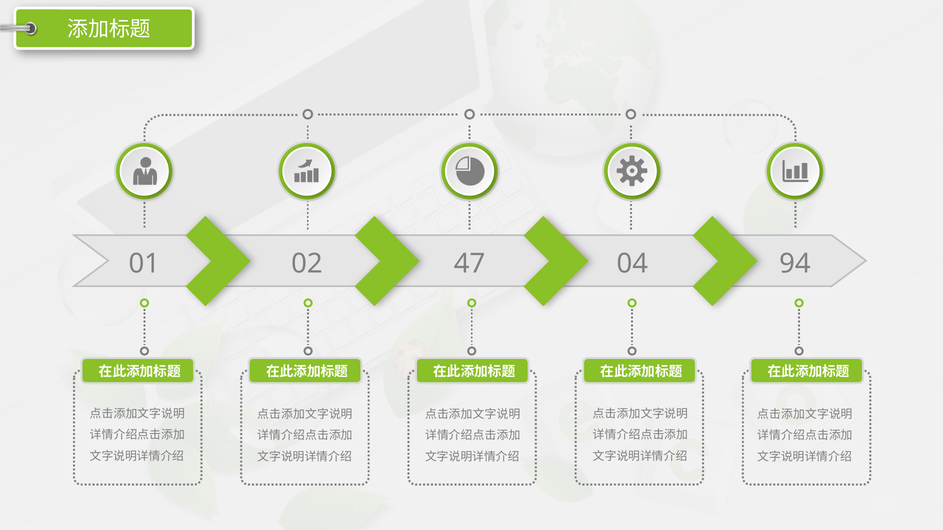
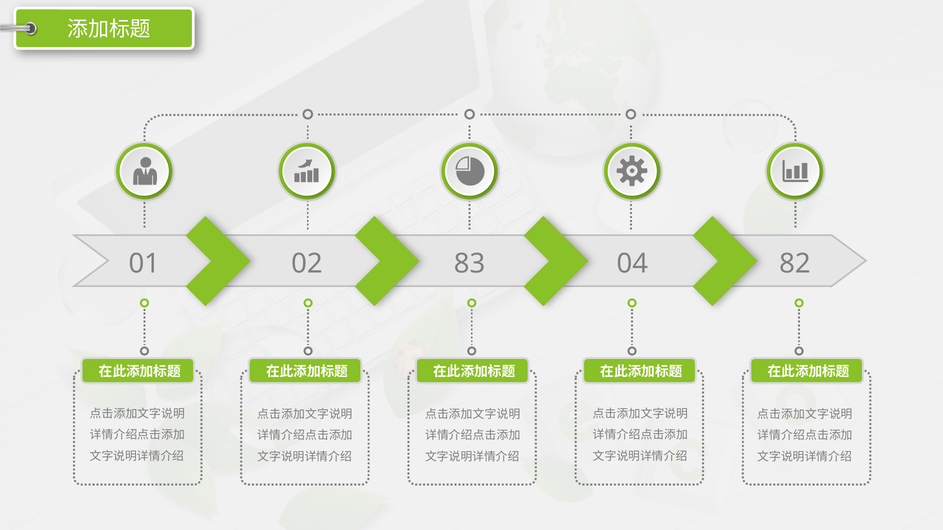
47: 47 -> 83
94: 94 -> 82
